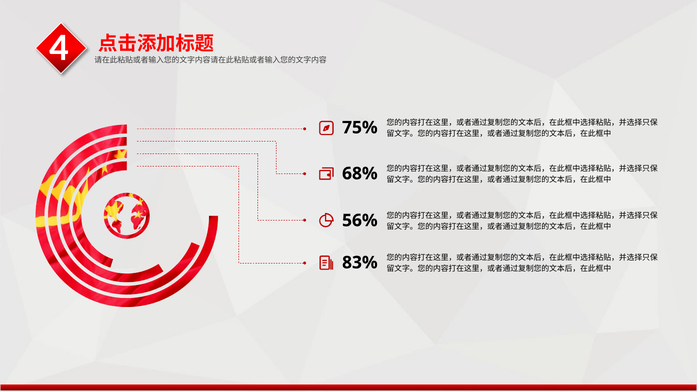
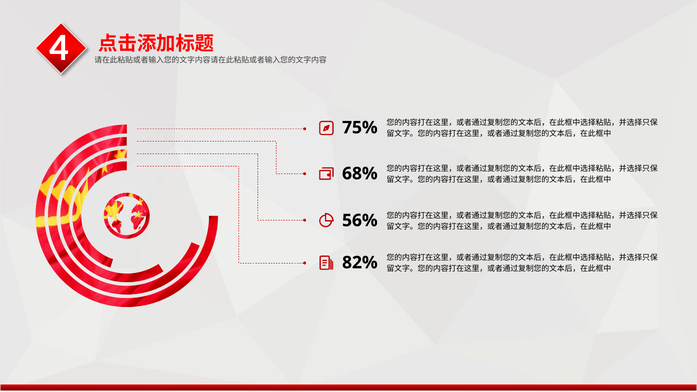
83%: 83% -> 82%
